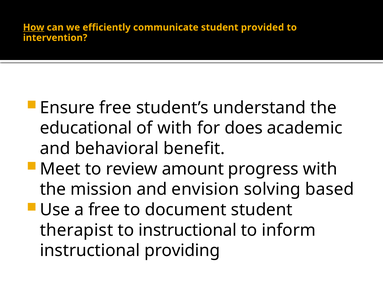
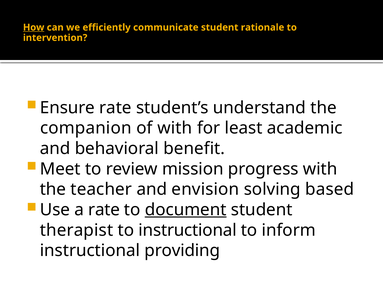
provided: provided -> rationale
Ensure free: free -> rate
educational: educational -> companion
does: does -> least
amount: amount -> mission
mission: mission -> teacher
a free: free -> rate
document underline: none -> present
